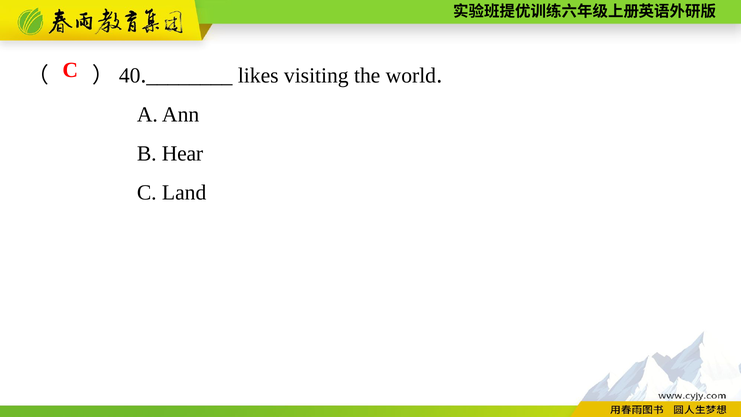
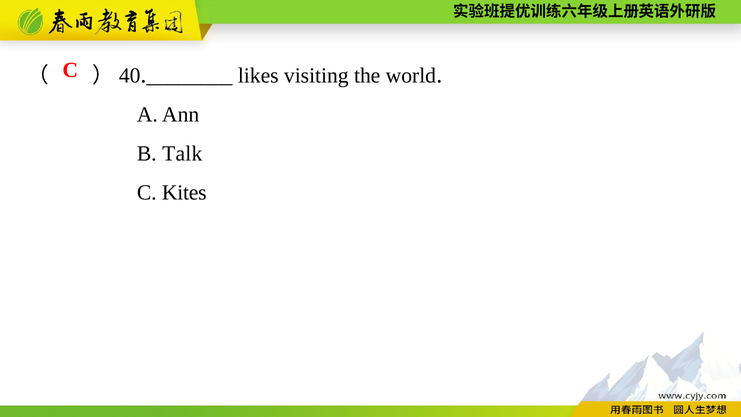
Hear: Hear -> Talk
Land: Land -> Kites
